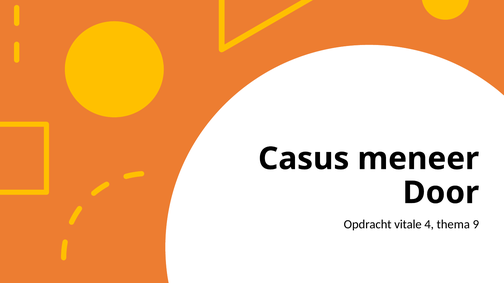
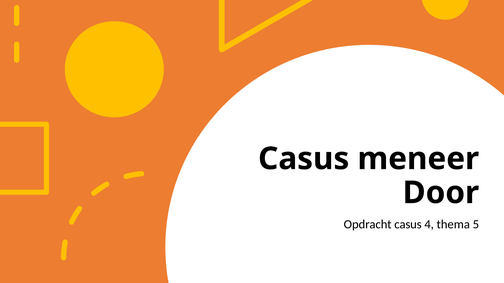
Opdracht vitale: vitale -> casus
9: 9 -> 5
